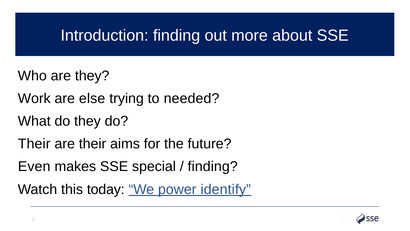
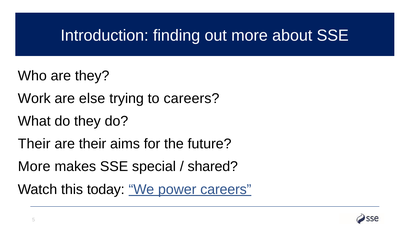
to needed: needed -> careers
Even at (34, 166): Even -> More
finding at (213, 166): finding -> shared
power identify: identify -> careers
